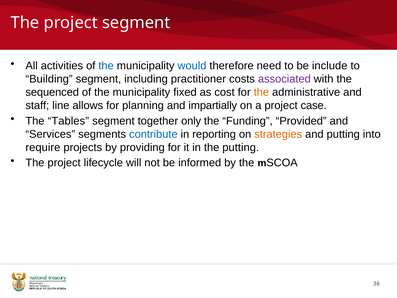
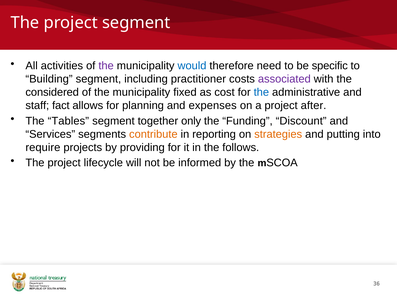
the at (106, 66) colour: blue -> purple
include: include -> specific
sequenced: sequenced -> considered
the at (261, 92) colour: orange -> blue
line: line -> fact
impartially: impartially -> expenses
case: case -> after
Provided: Provided -> Discount
contribute colour: blue -> orange
the putting: putting -> follows
